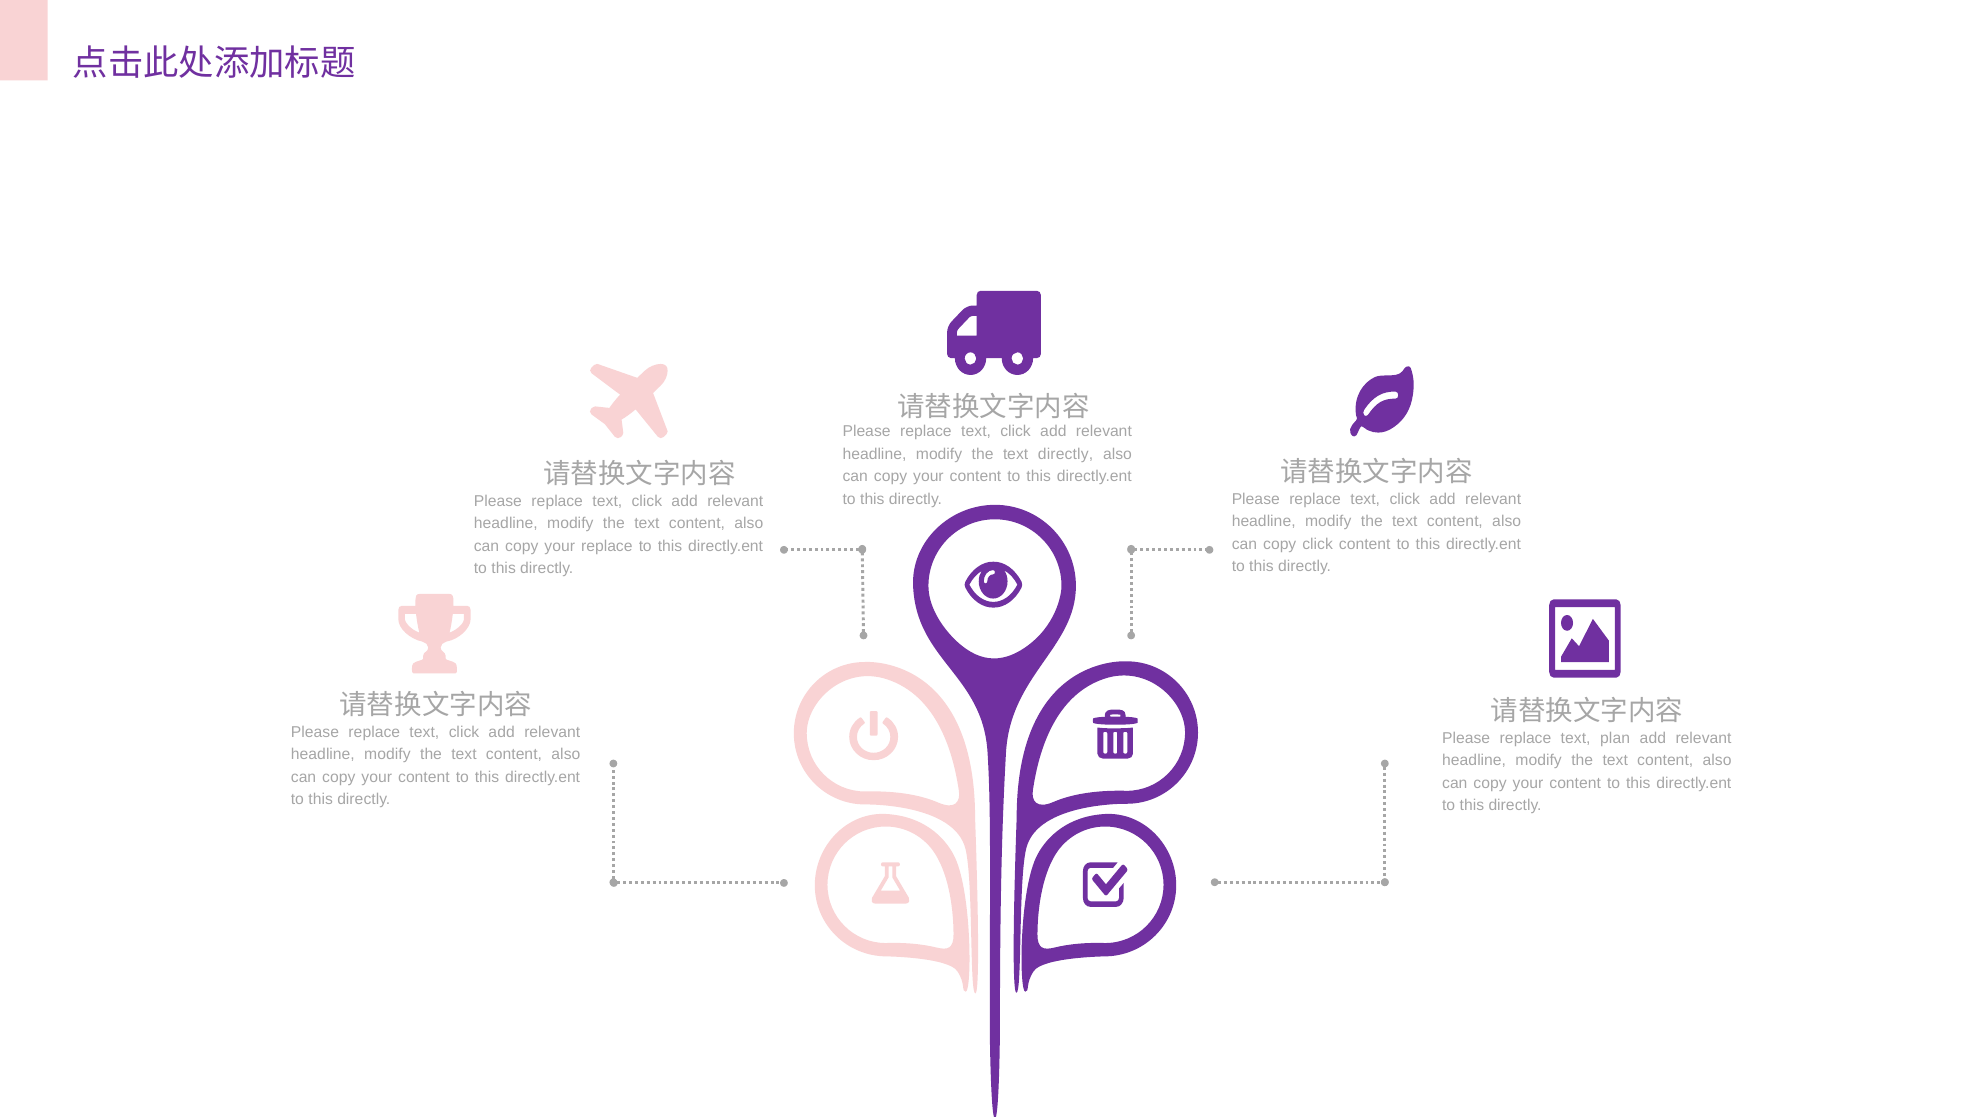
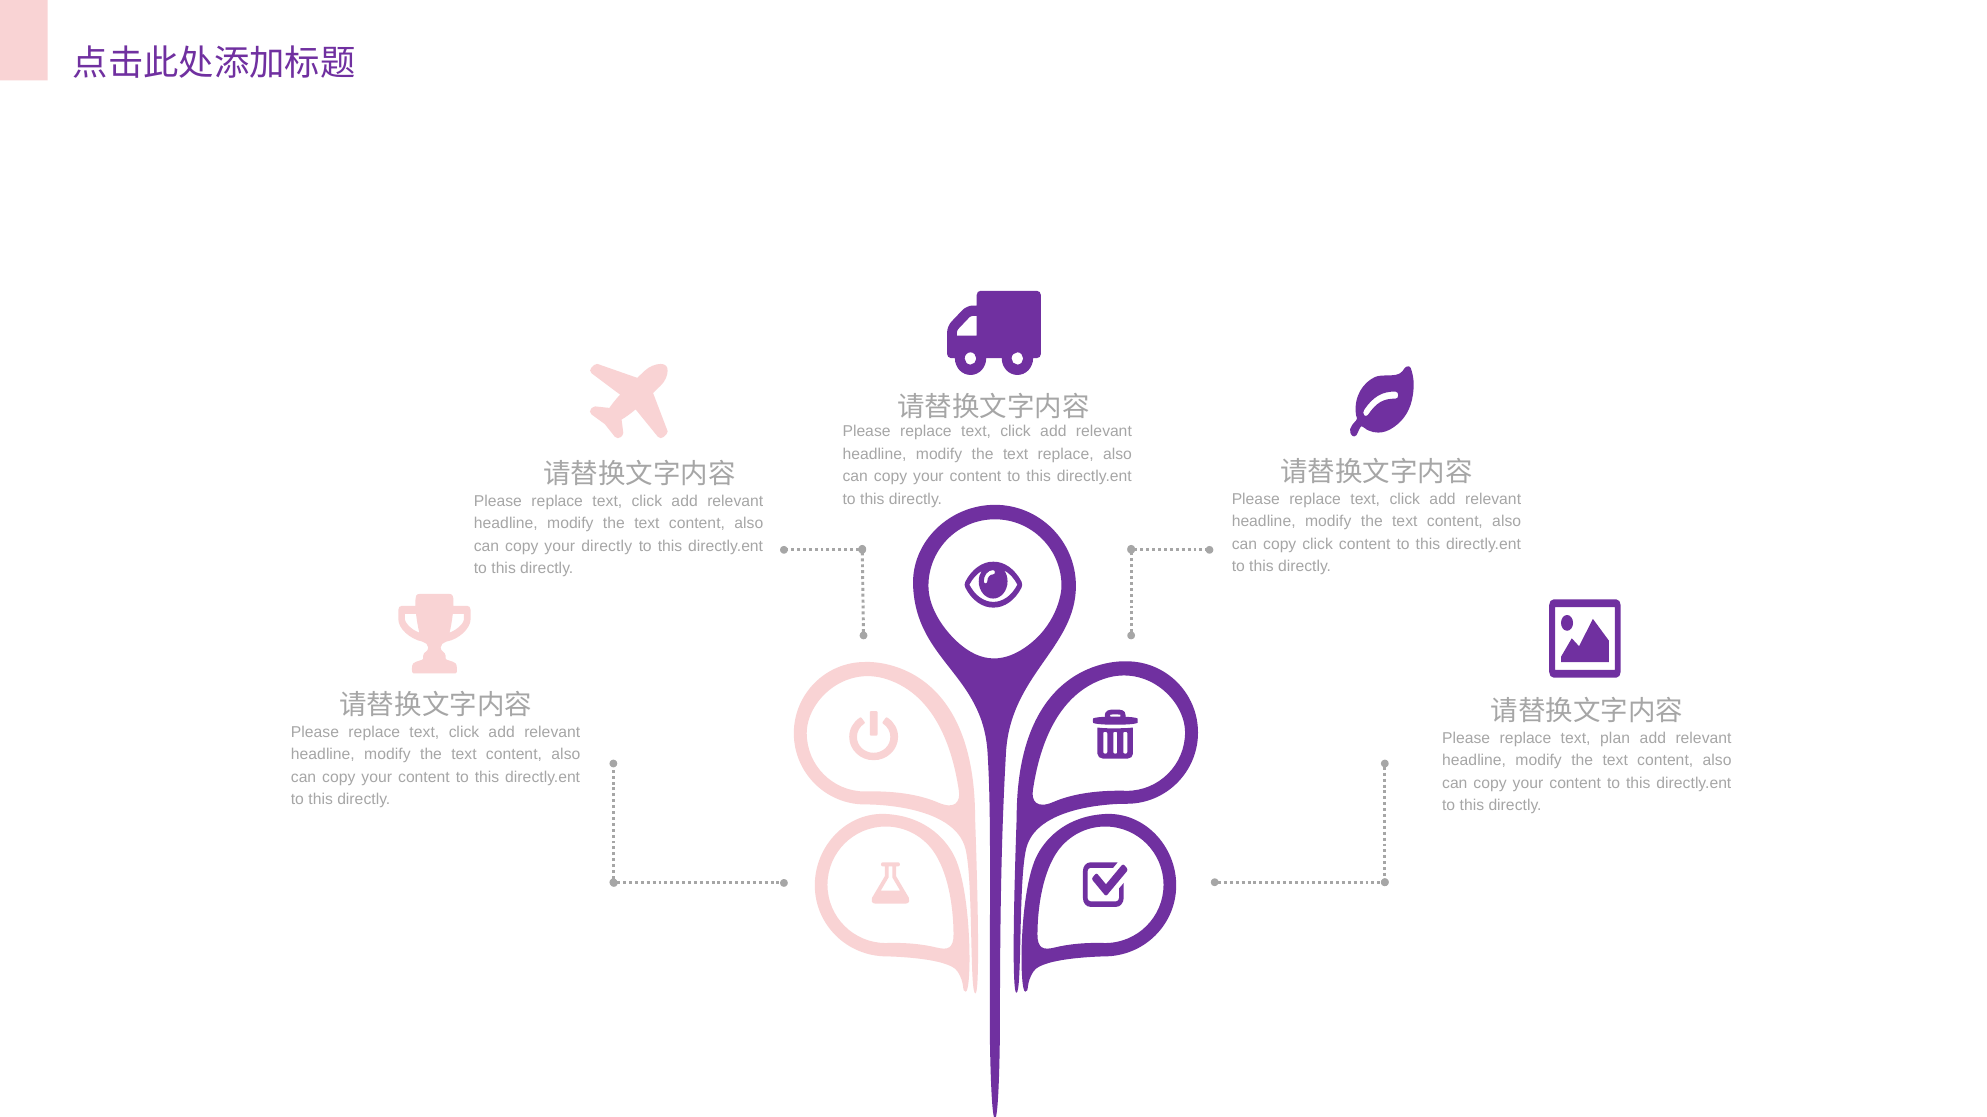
text directly: directly -> replace
your replace: replace -> directly
